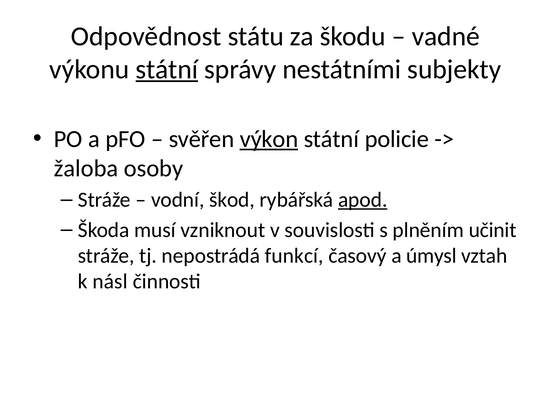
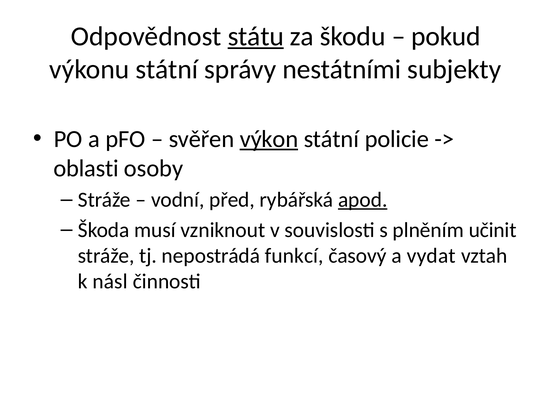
státu underline: none -> present
vadné: vadné -> pokud
státní at (167, 69) underline: present -> none
žaloba: žaloba -> oblasti
škod: škod -> před
úmysl: úmysl -> vydat
